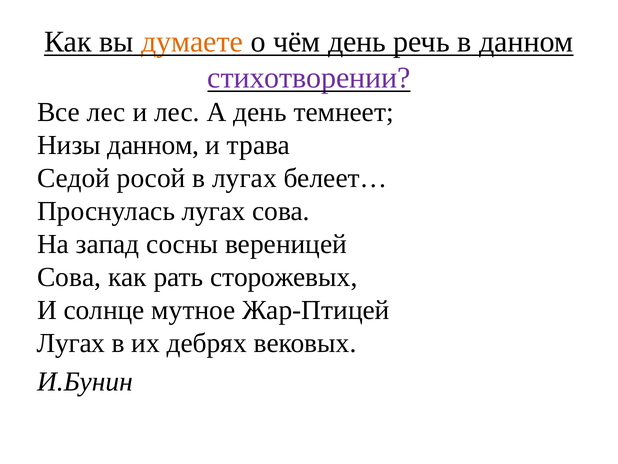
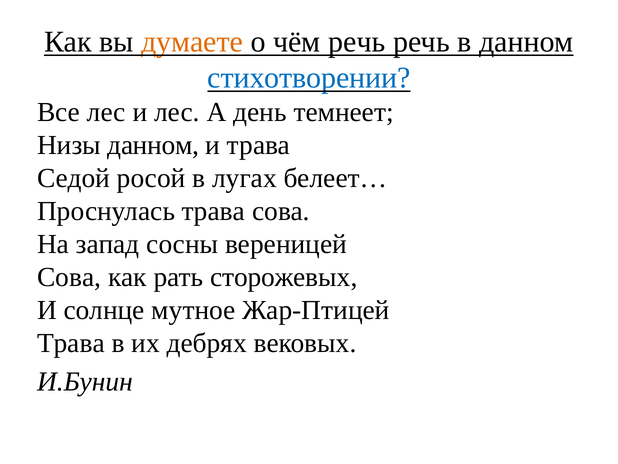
чём день: день -> речь
стихотворении colour: purple -> blue
Проснулась лугах: лугах -> трава
Лугах at (71, 343): Лугах -> Трава
